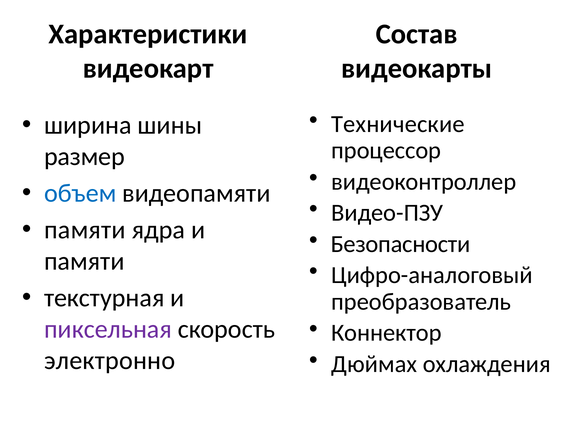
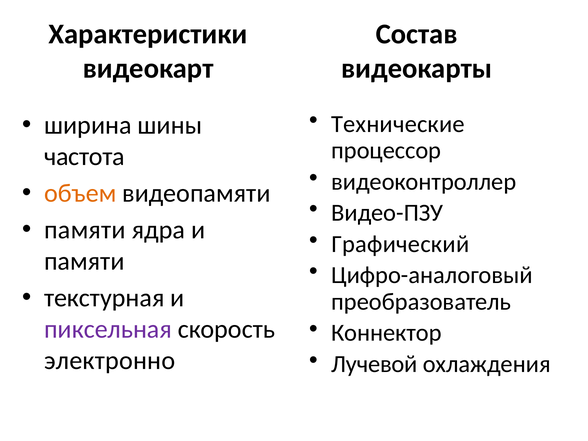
размер: размер -> частота
объем colour: blue -> orange
Безопасности: Безопасности -> Графический
Дюймах: Дюймах -> Лучевой
